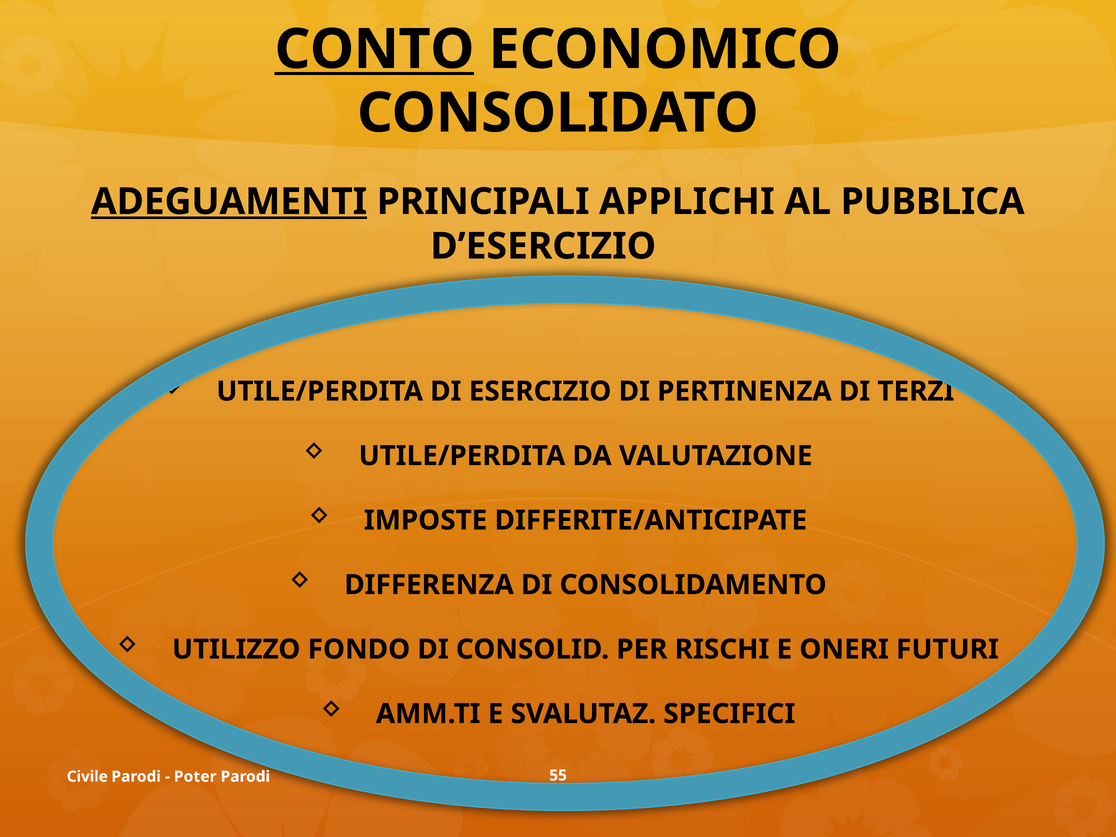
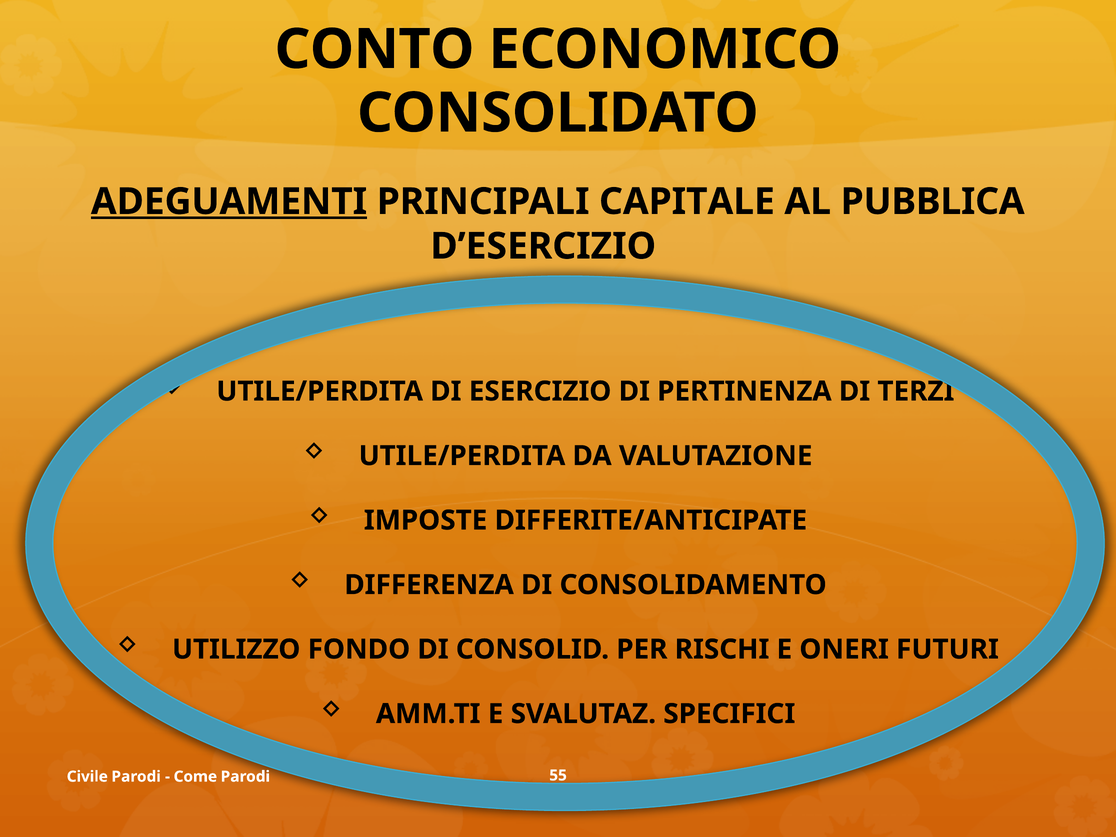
CONTO underline: present -> none
APPLICHI: APPLICHI -> CAPITALE
Poter: Poter -> Come
